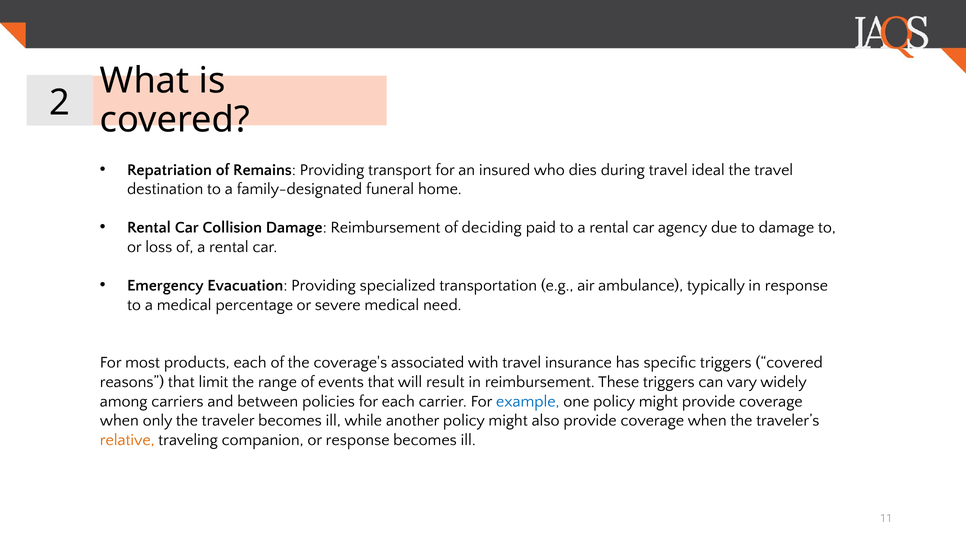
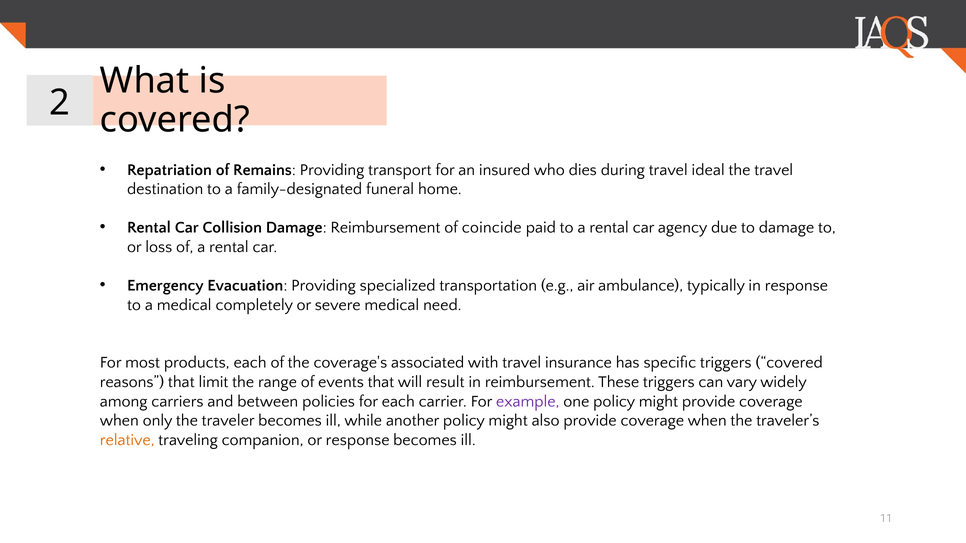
deciding: deciding -> coincide
percentage: percentage -> completely
example colour: blue -> purple
